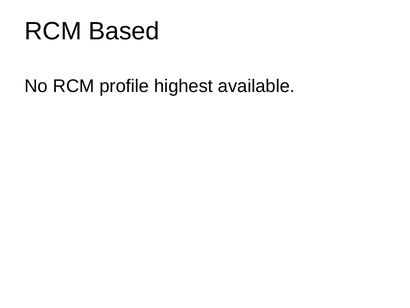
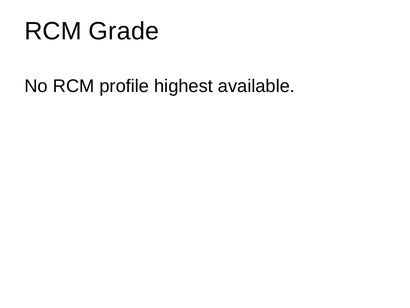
Based: Based -> Grade
